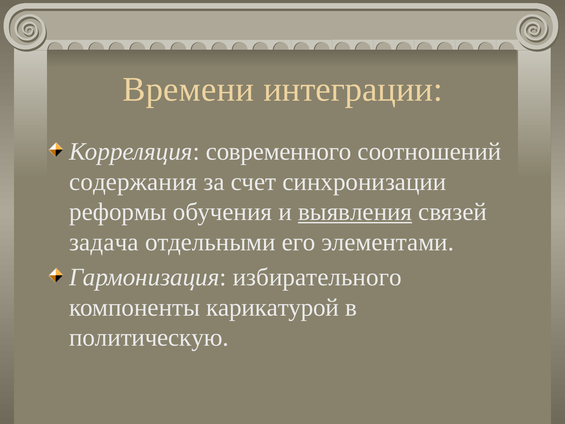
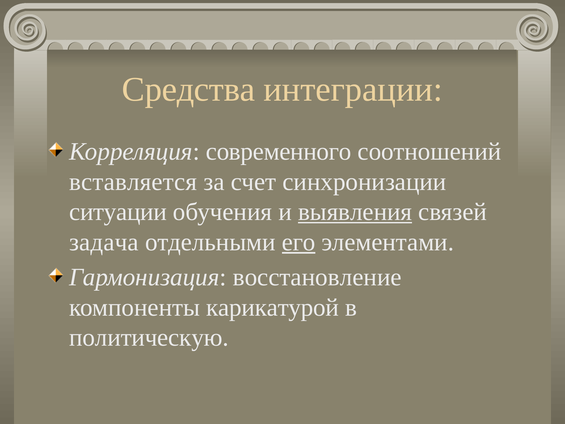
Времени: Времени -> Средства
содержания: содержания -> вставляется
реформы: реформы -> ситуации
его underline: none -> present
избирательного: избирательного -> восстановление
